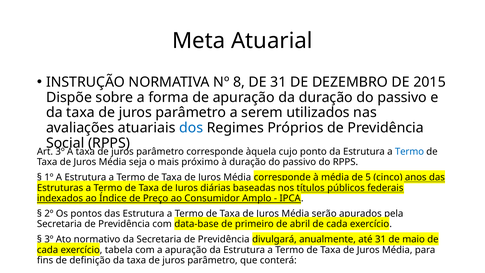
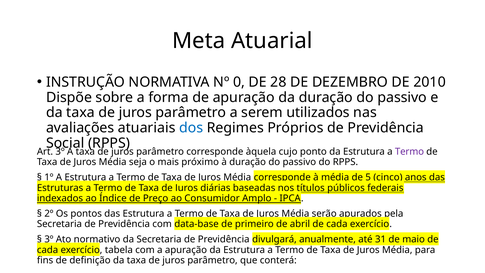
8: 8 -> 0
DE 31: 31 -> 28
2015: 2015 -> 2010
Termo at (409, 152) colour: blue -> purple
